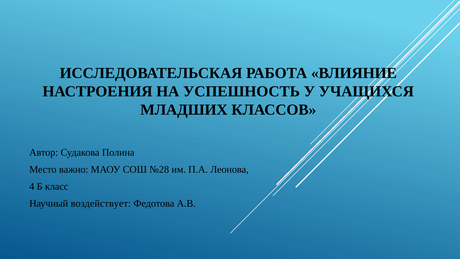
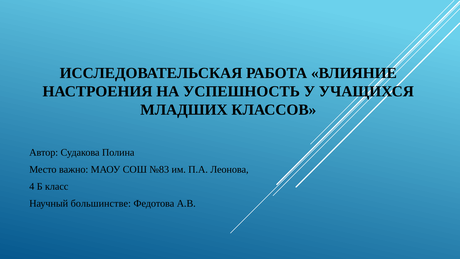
№28: №28 -> №83
воздействует: воздействует -> большинстве
